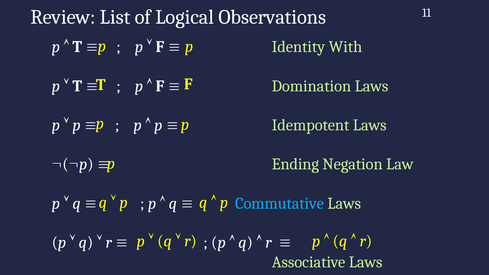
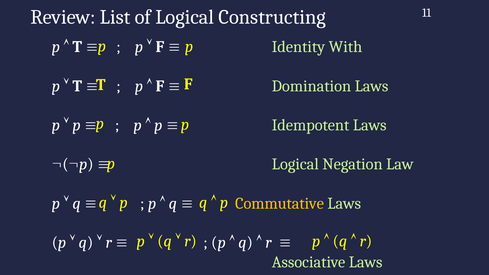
Observations: Observations -> Constructing
Ending at (295, 164): Ending -> Logical
Commutative colour: light blue -> yellow
